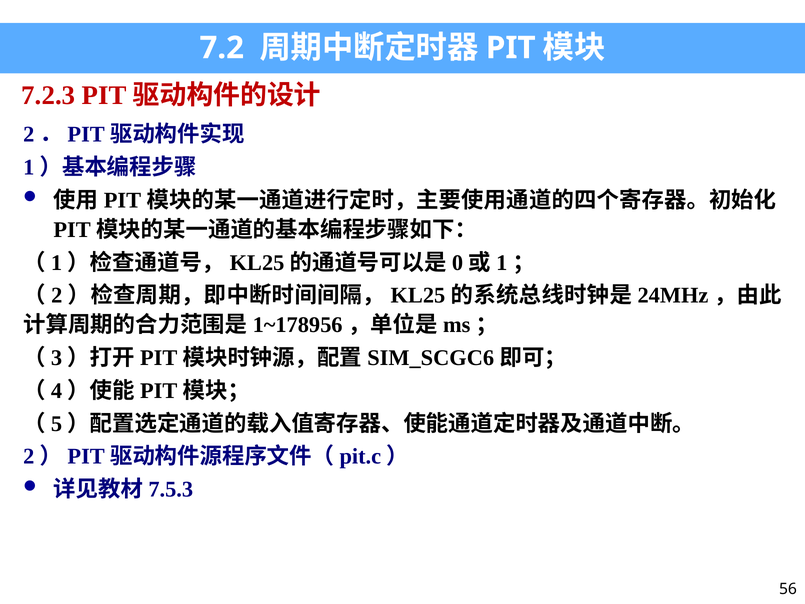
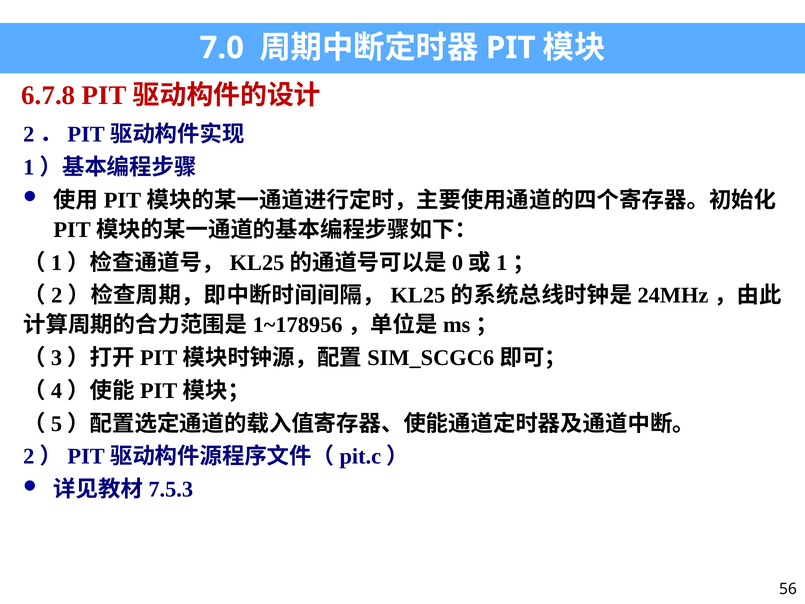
7.2: 7.2 -> 7.0
7.2.3: 7.2.3 -> 6.7.8
